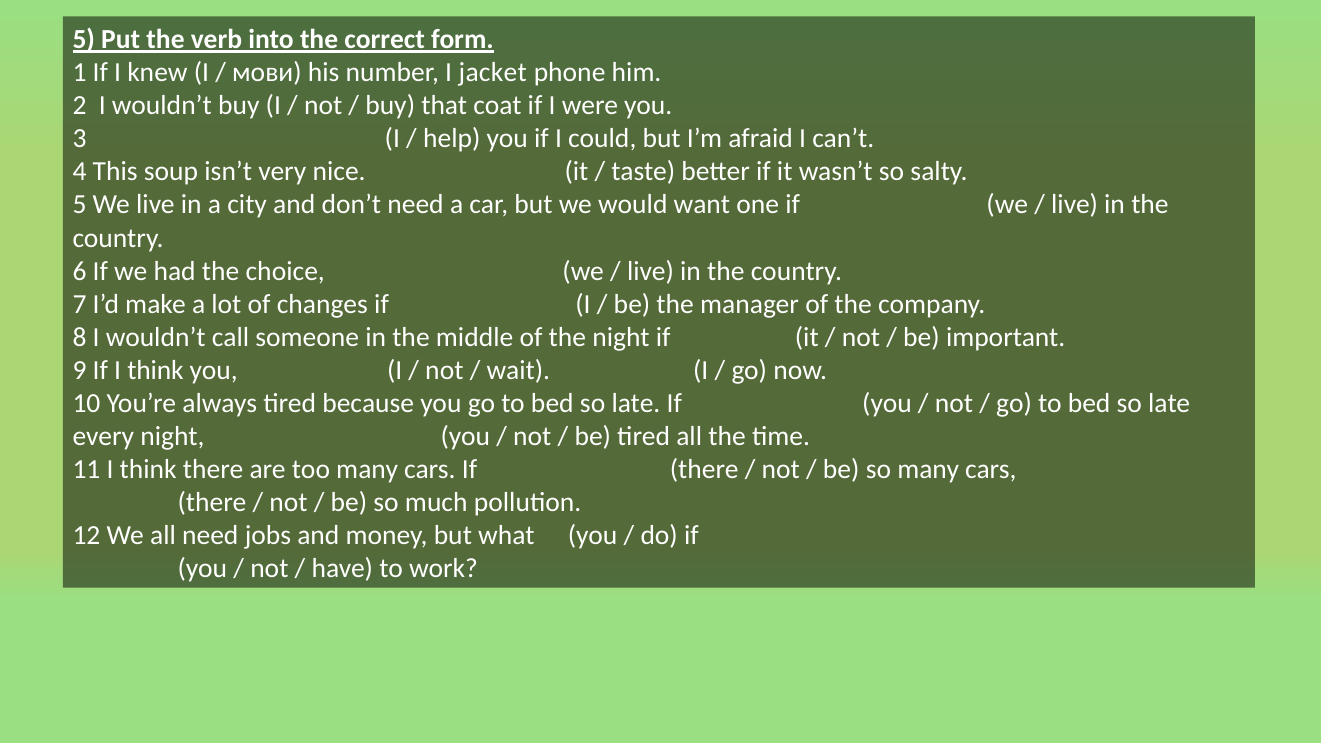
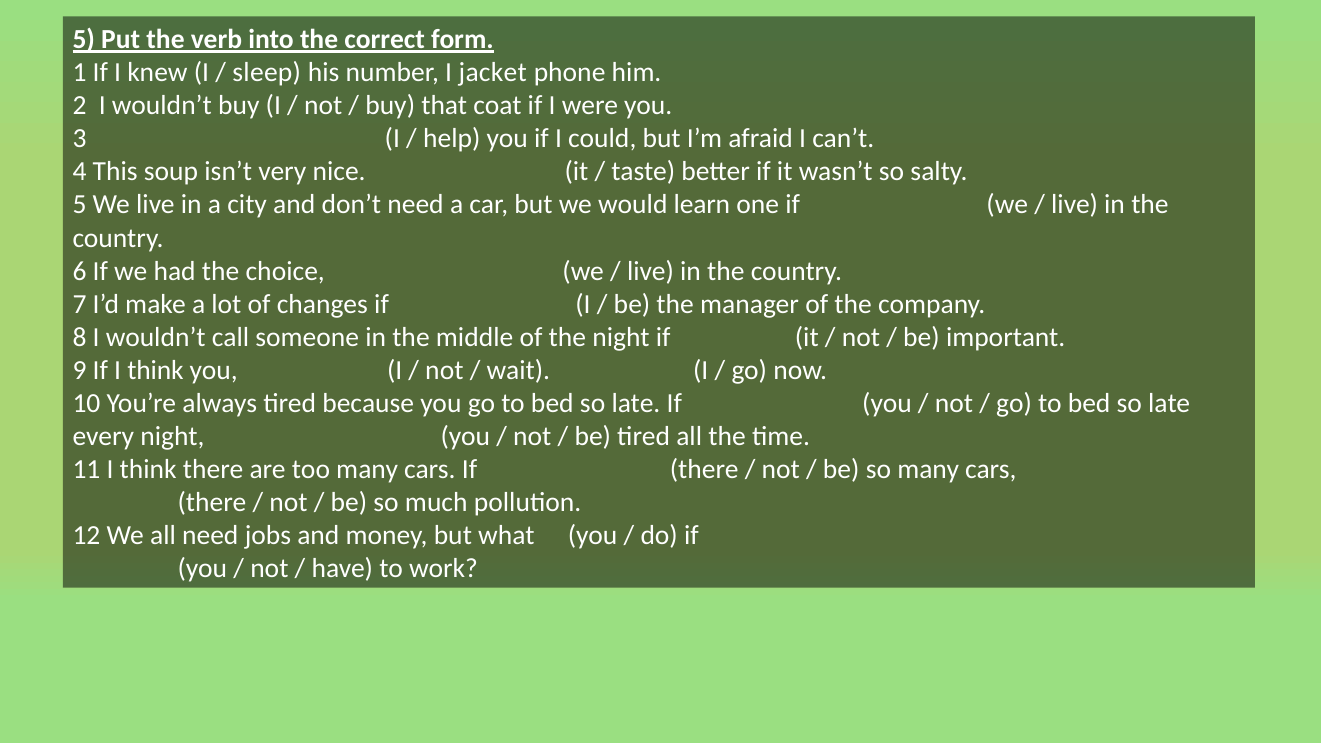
мови: мови -> sleep
want: want -> learn
